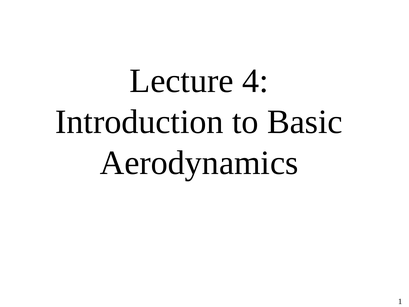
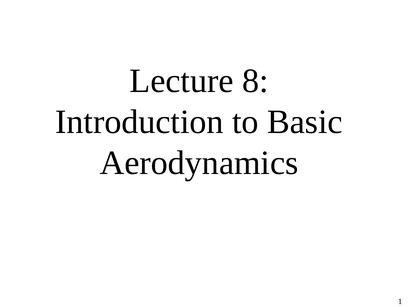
4: 4 -> 8
